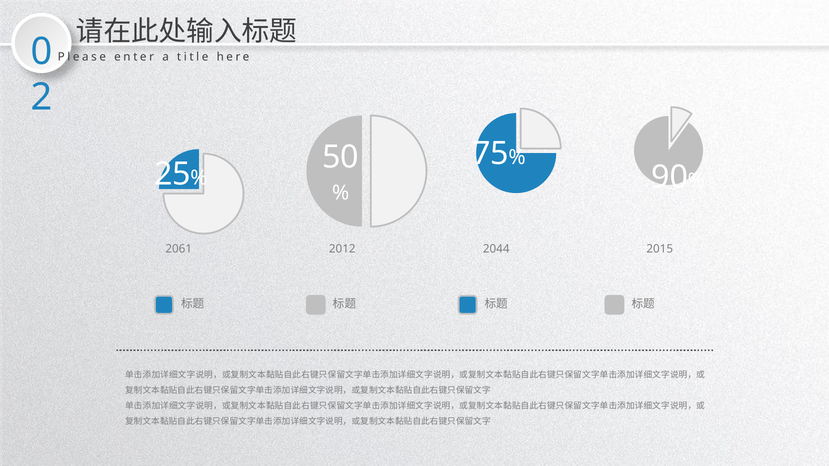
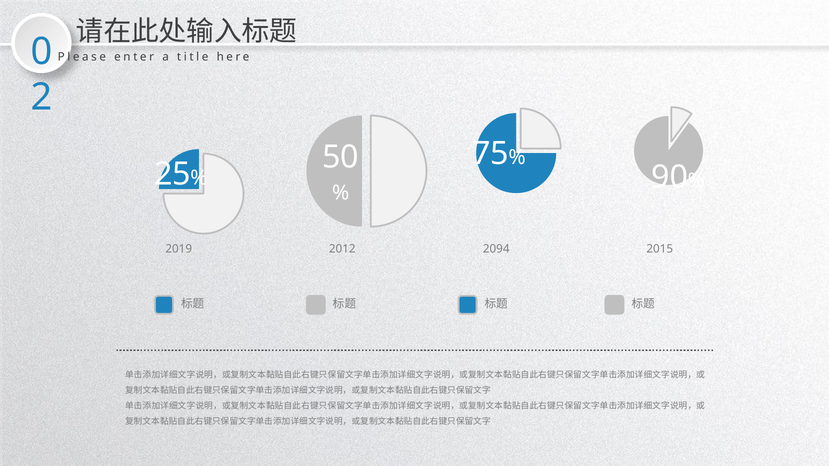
2061: 2061 -> 2019
2044: 2044 -> 2094
